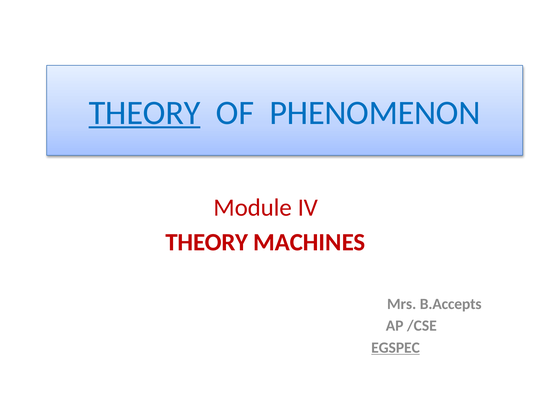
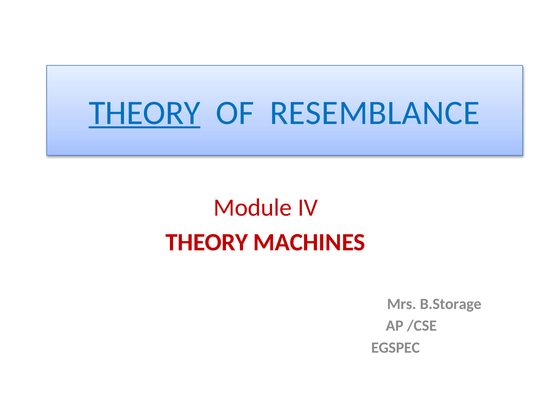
PHENOMENON: PHENOMENON -> RESEMBLANCE
B.Accepts: B.Accepts -> B.Storage
EGSPEC underline: present -> none
